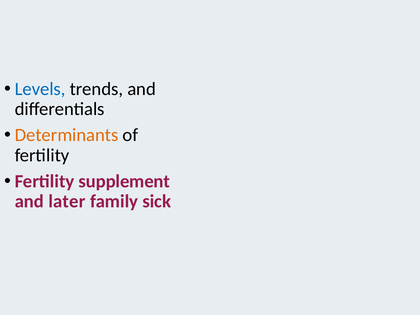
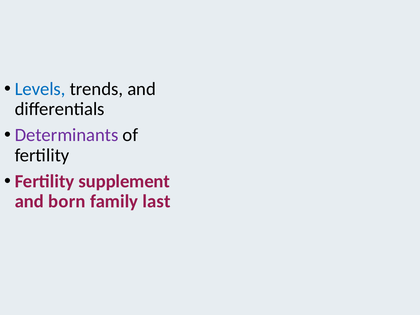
Determinants colour: orange -> purple
later: later -> born
sick: sick -> last
